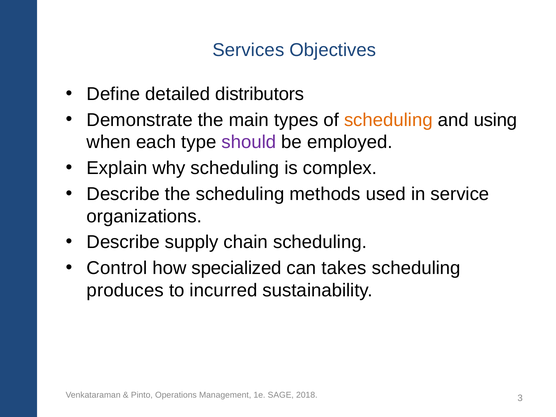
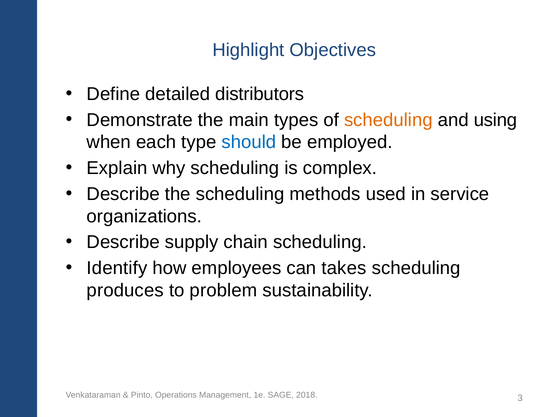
Services: Services -> Highlight
should colour: purple -> blue
Control: Control -> Identify
specialized: specialized -> employees
incurred: incurred -> problem
